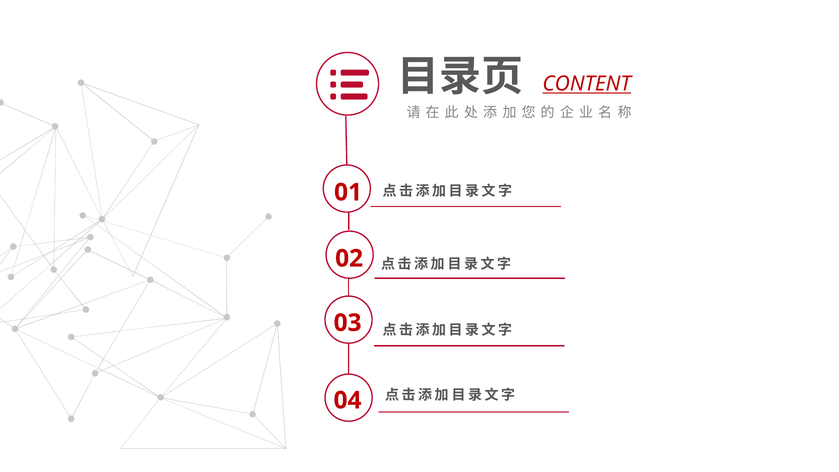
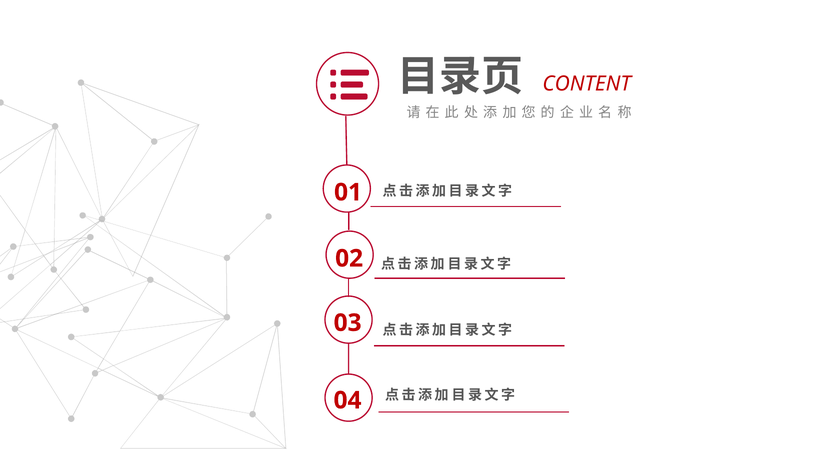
CONTENT underline: present -> none
